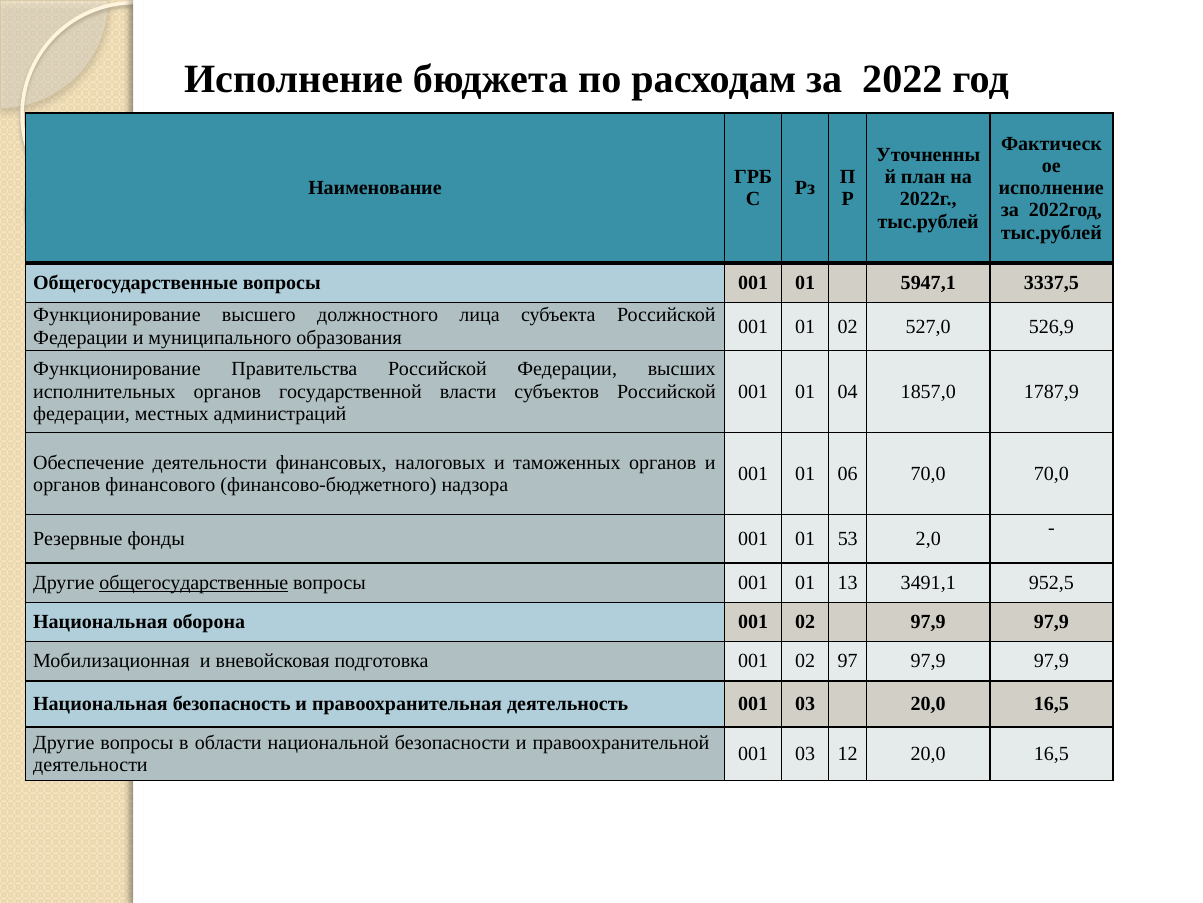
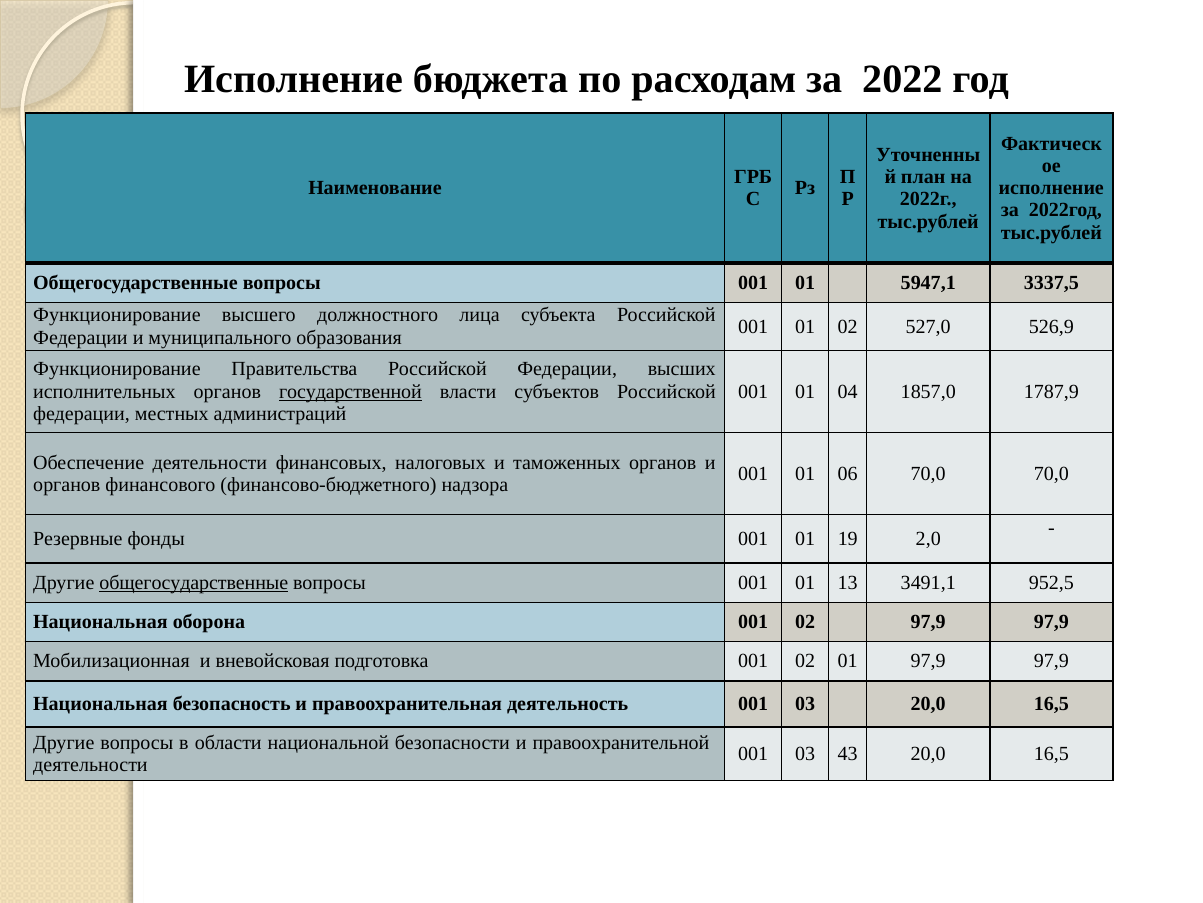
государственной underline: none -> present
53: 53 -> 19
02 97: 97 -> 01
12: 12 -> 43
